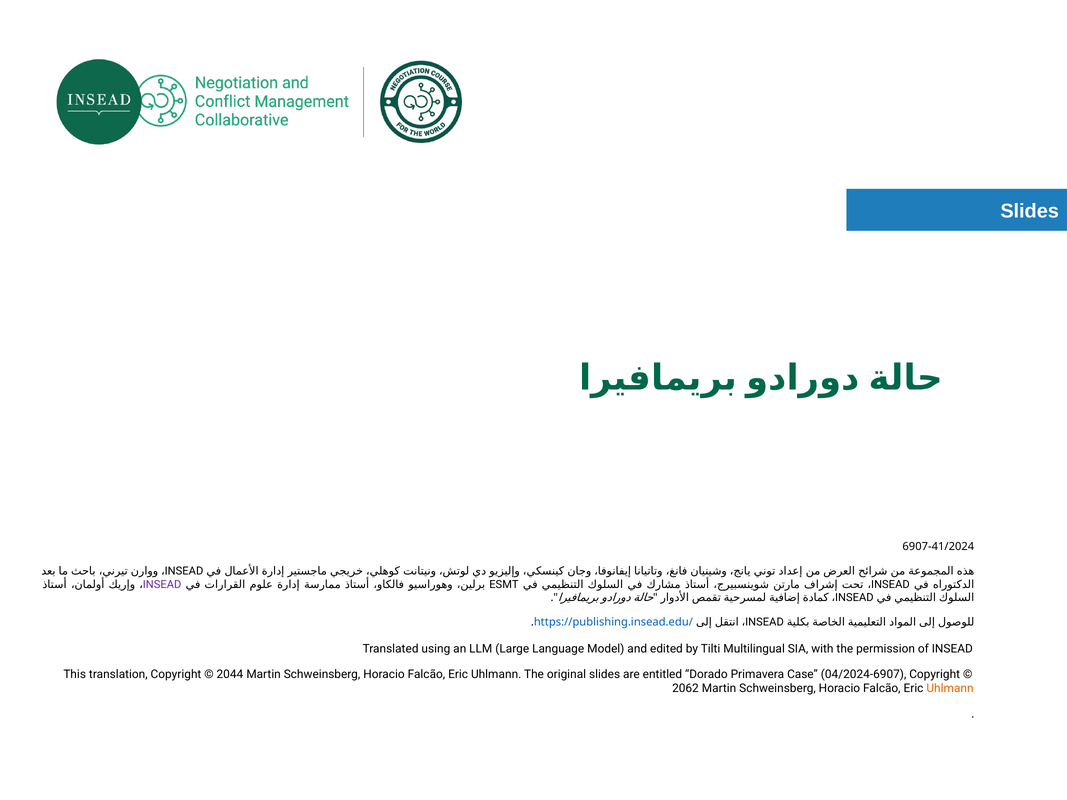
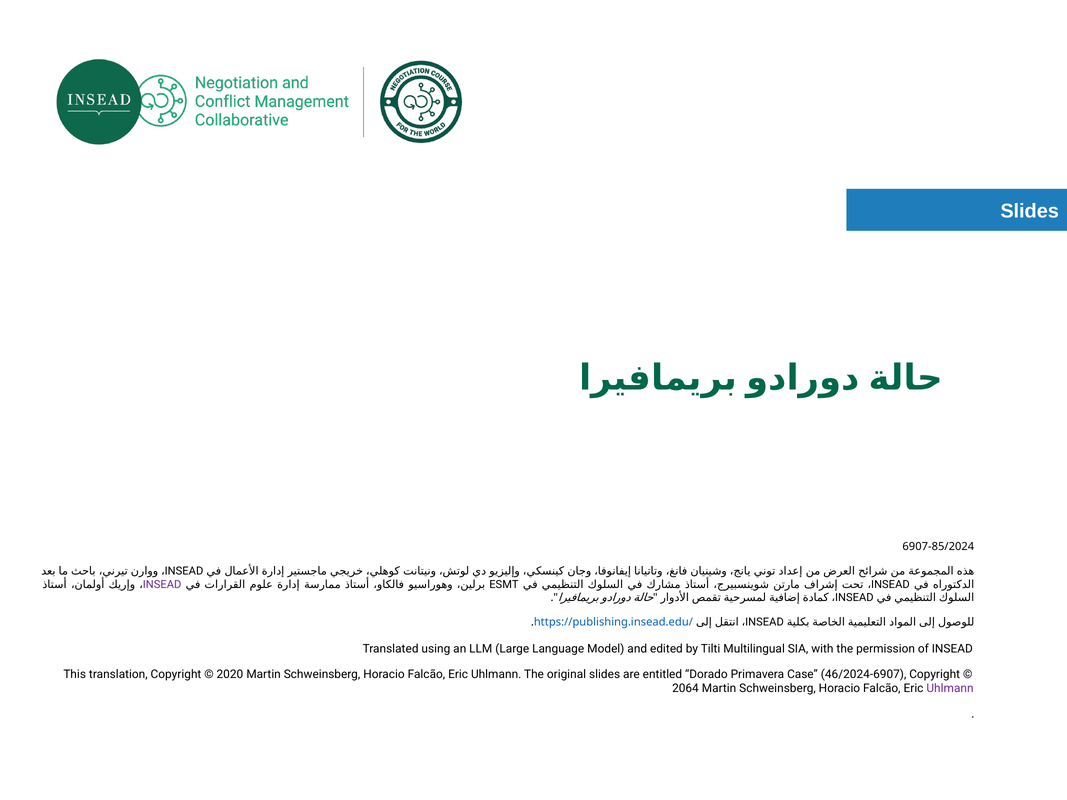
6907-41/2024: 6907-41/2024 -> 6907-85/2024
2044: 2044 -> 2020
04/2024-6907: 04/2024-6907 -> 46/2024-6907
2062: 2062 -> 2064
Uhlmann at (950, 689) colour: orange -> purple
